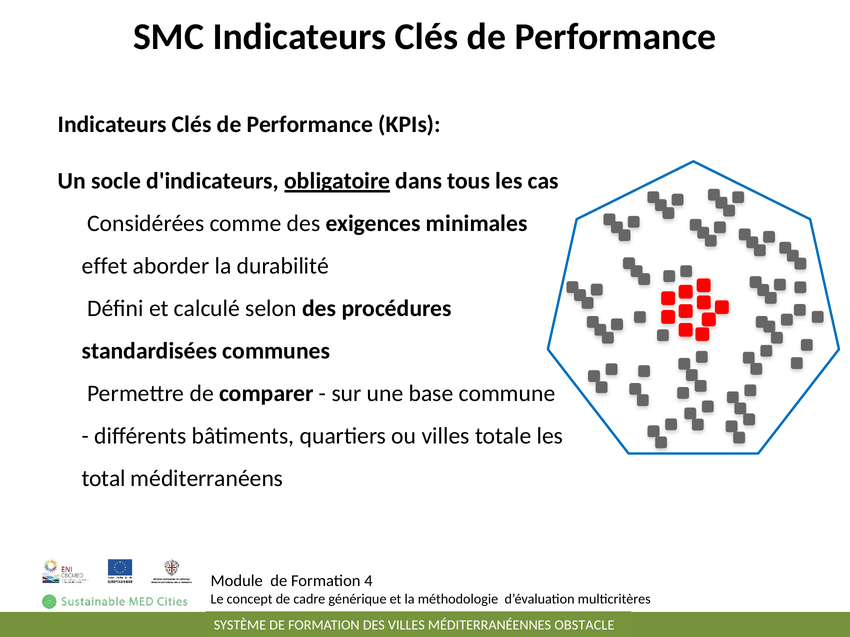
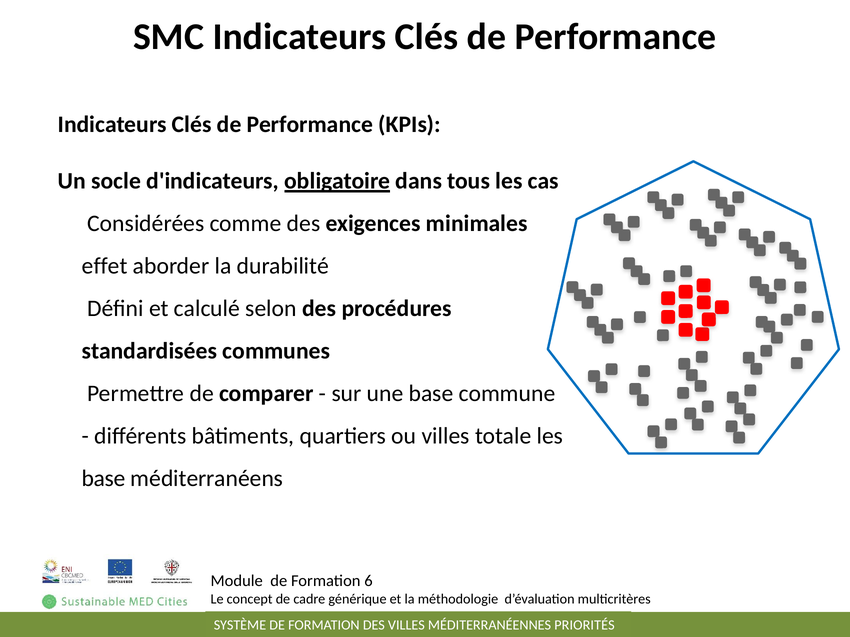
total at (104, 479): total -> base
4: 4 -> 6
OBSTACLE: OBSTACLE -> PRIORITÉS
